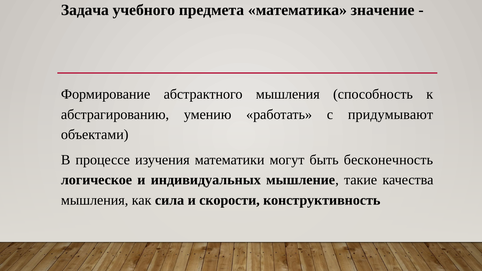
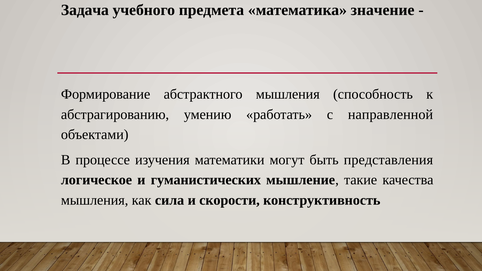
придумывают: придумывают -> направленной
бесконечность: бесконечность -> представления
индивидуальных: индивидуальных -> гуманистических
